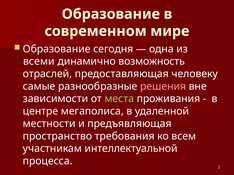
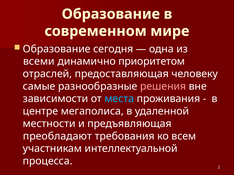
возможность: возможность -> приоритетом
места colour: light green -> light blue
пространство: пространство -> преобладают
